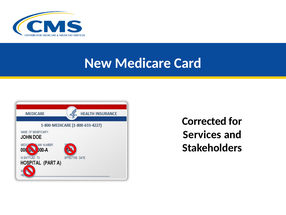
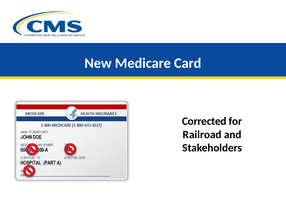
Services: Services -> Railroad
